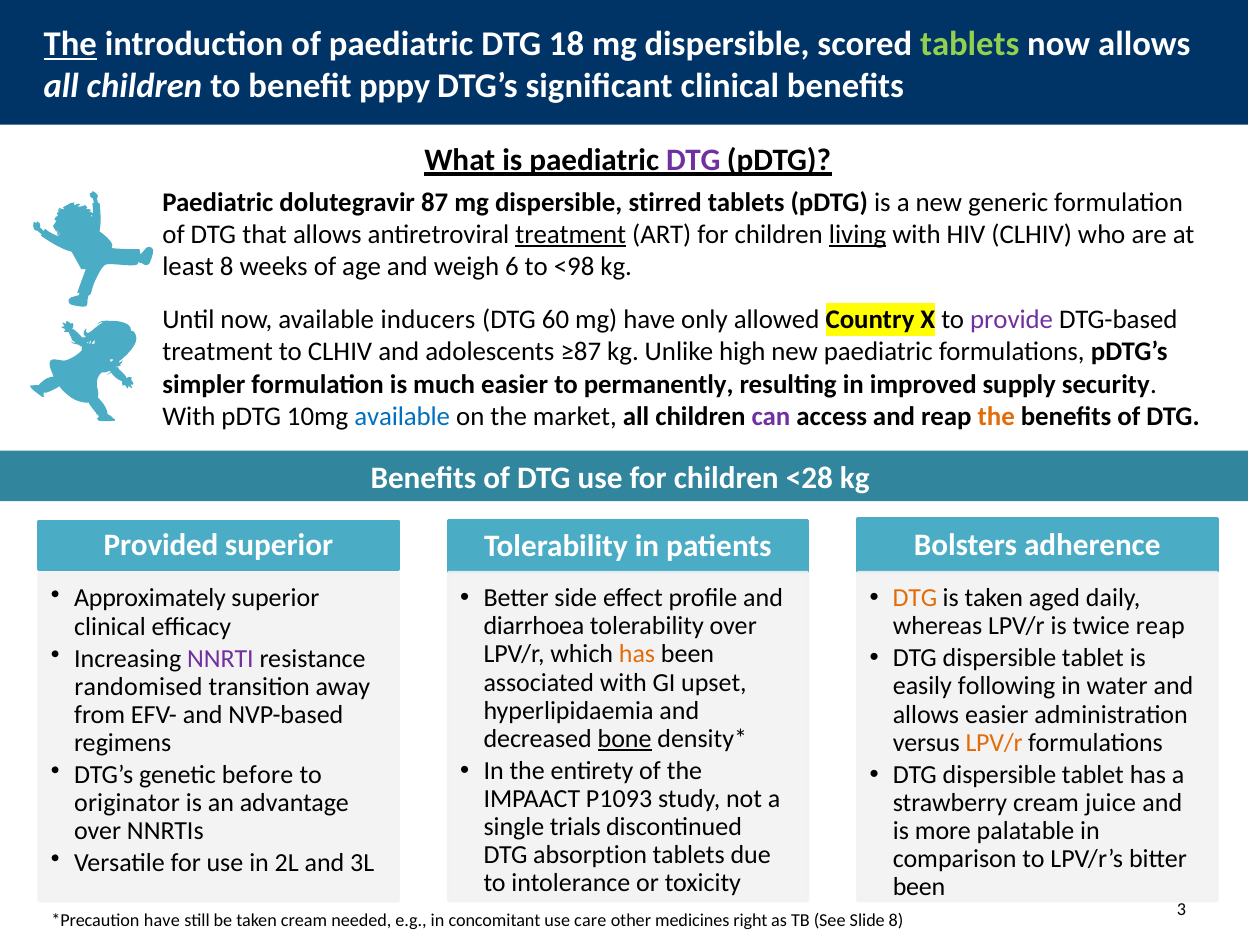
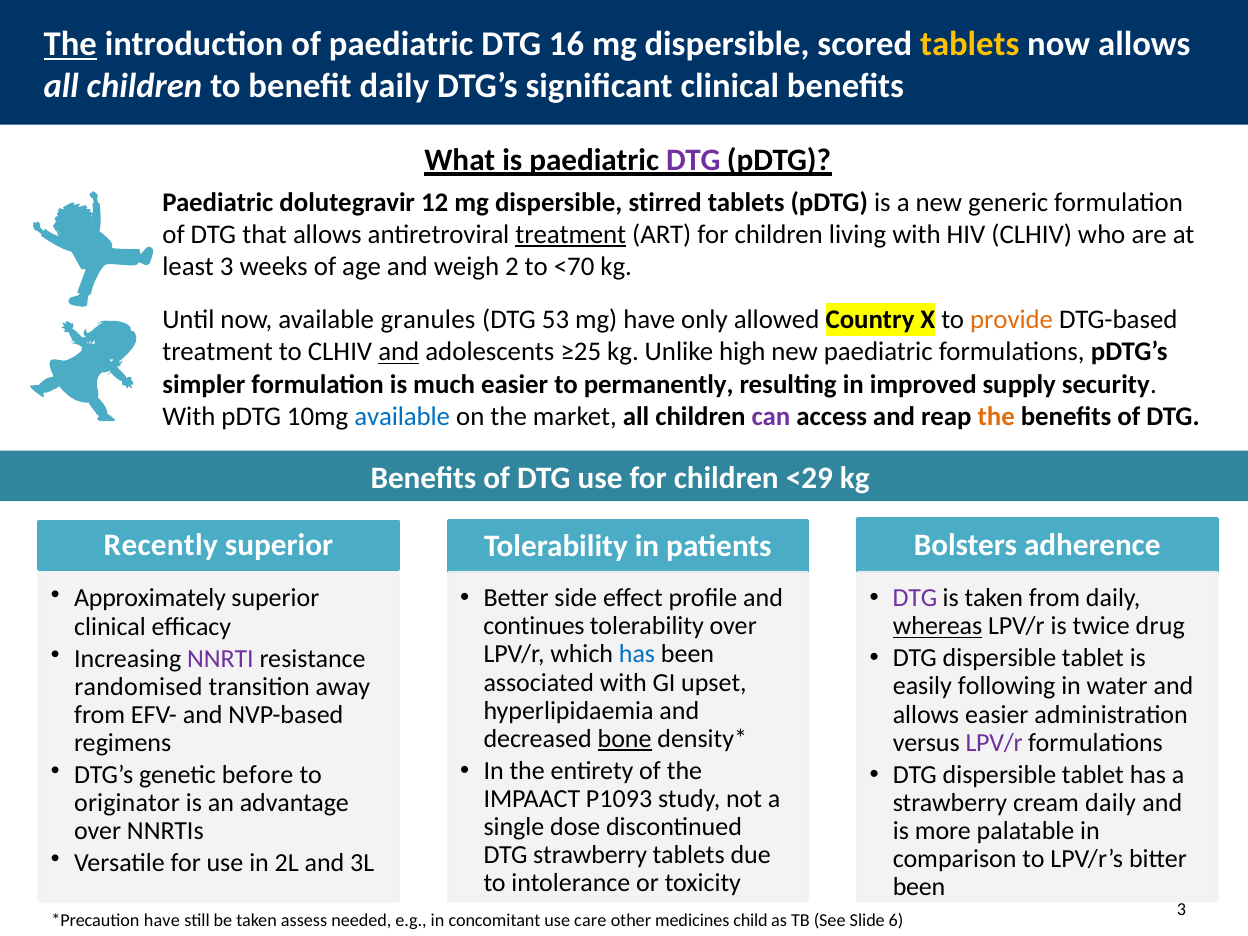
18: 18 -> 16
tablets at (970, 44) colour: light green -> yellow
benefit pppy: pppy -> daily
87: 87 -> 12
living underline: present -> none
least 8: 8 -> 3
6: 6 -> 2
<98: <98 -> <70
inducers: inducers -> granules
60: 60 -> 53
provide colour: purple -> orange
and at (399, 352) underline: none -> present
≥87: ≥87 -> ≥25
<28: <28 -> <29
Provided: Provided -> Recently
DTG at (915, 598) colour: orange -> purple
taken aged: aged -> from
diarrhoea: diarrhoea -> continues
whereas underline: none -> present
twice reap: reap -> drug
has at (637, 654) colour: orange -> blue
LPV/r at (994, 743) colour: orange -> purple
cream juice: juice -> daily
trials: trials -> dose
DTG absorption: absorption -> strawberry
taken cream: cream -> assess
right: right -> child
Slide 8: 8 -> 6
